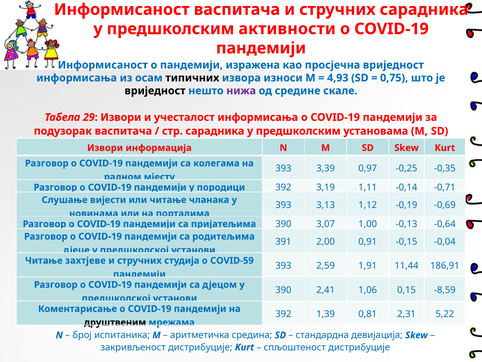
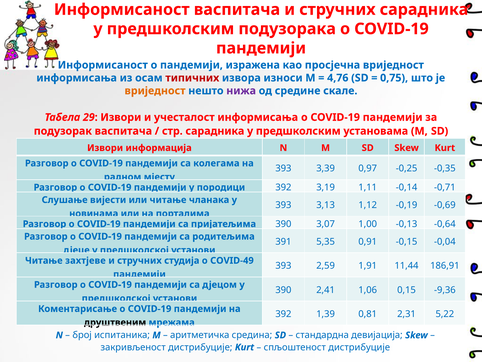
активности: активности -> подузорака
типичних colour: black -> red
4,93: 4,93 -> 4,76
вриједност at (155, 91) colour: black -> orange
2,00: 2,00 -> 5,35
COVID-59: COVID-59 -> COVID-49
-8,59: -8,59 -> -9,36
